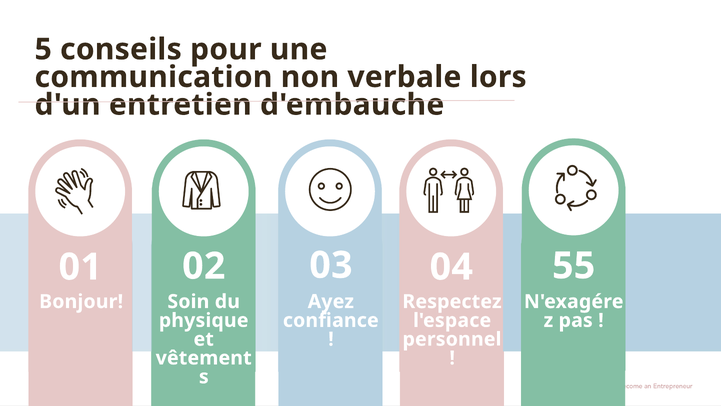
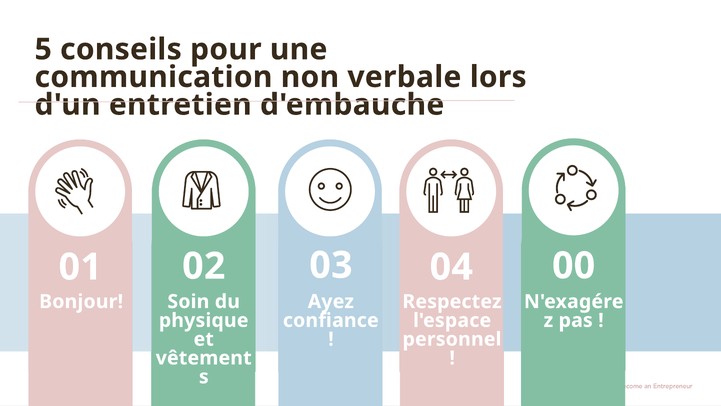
55: 55 -> 00
